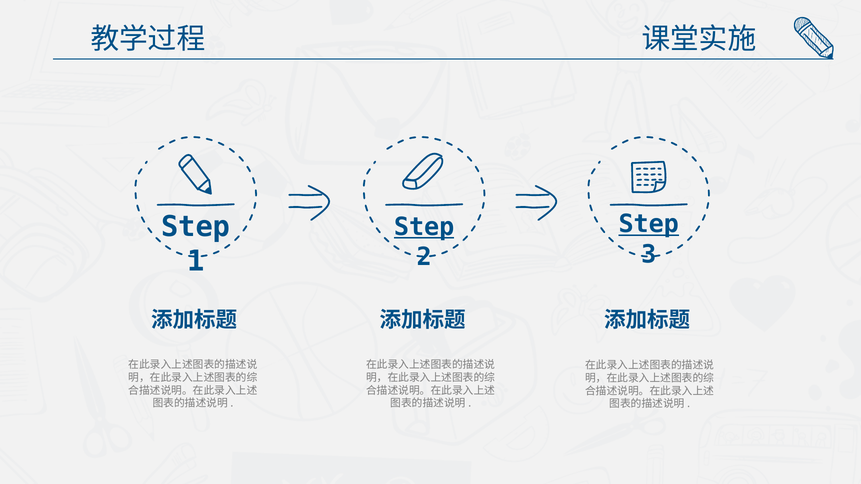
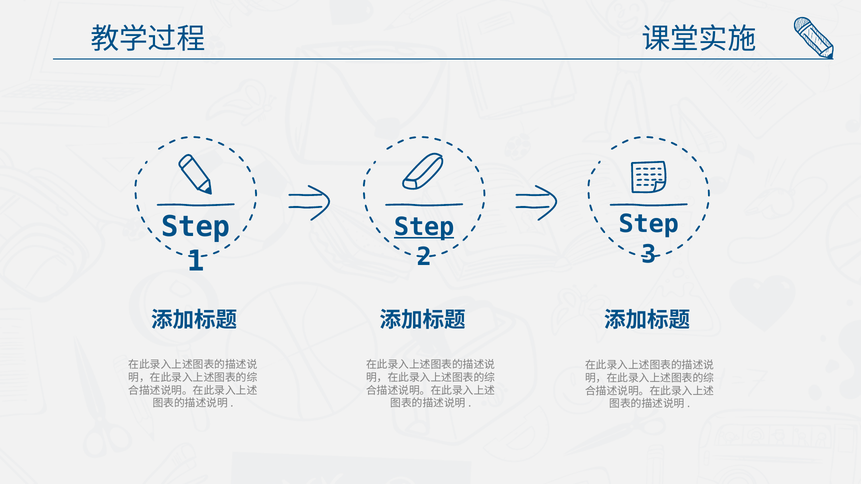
Step at (649, 224) underline: present -> none
